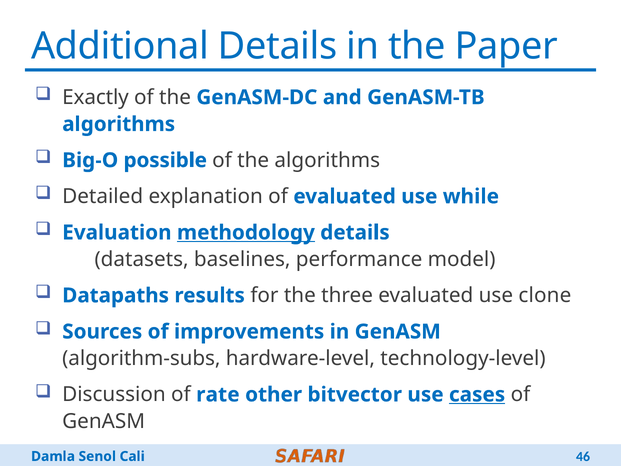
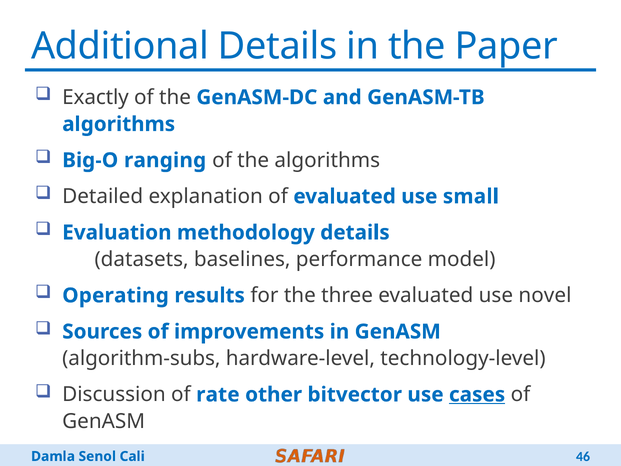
possible: possible -> ranging
while: while -> small
methodology underline: present -> none
Datapaths: Datapaths -> Operating
clone: clone -> novel
